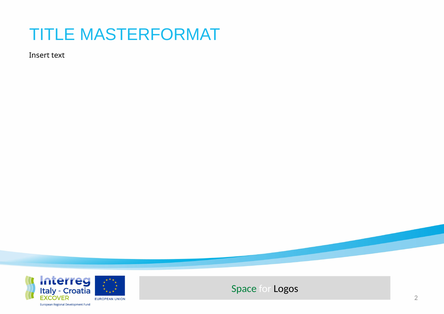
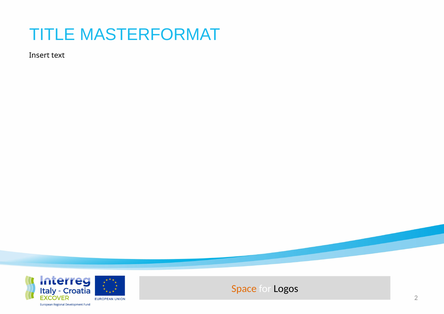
Space colour: green -> orange
